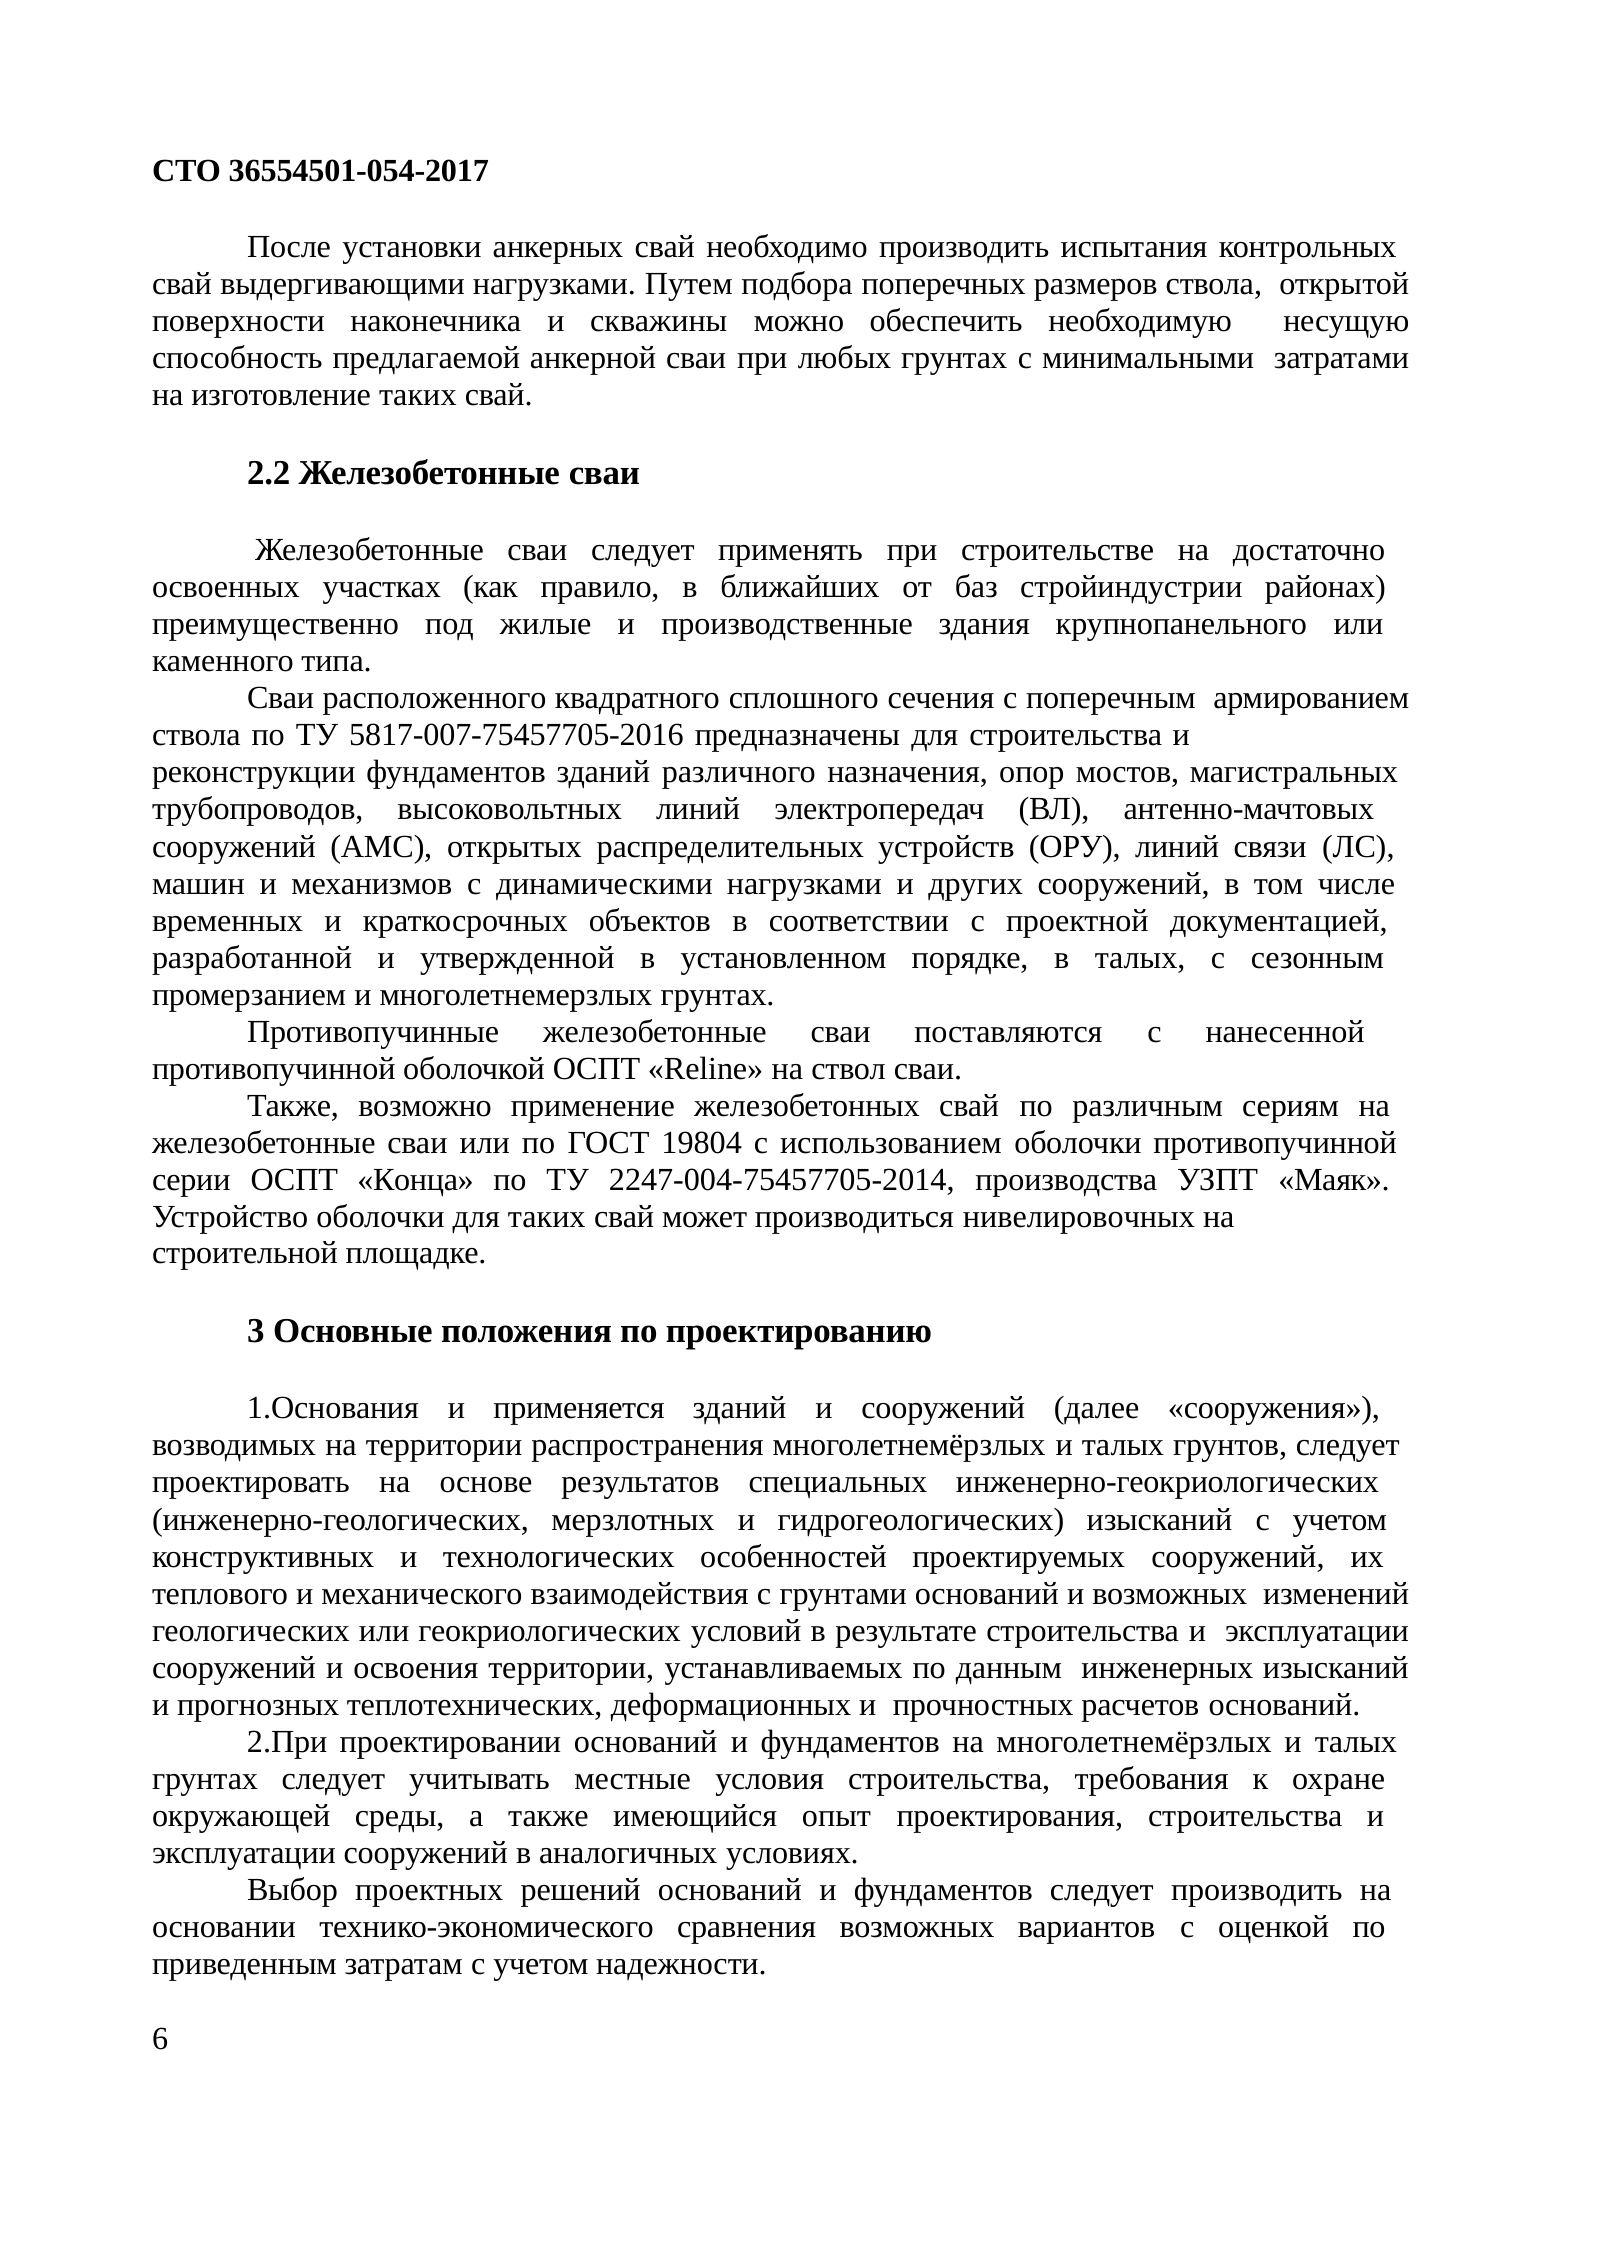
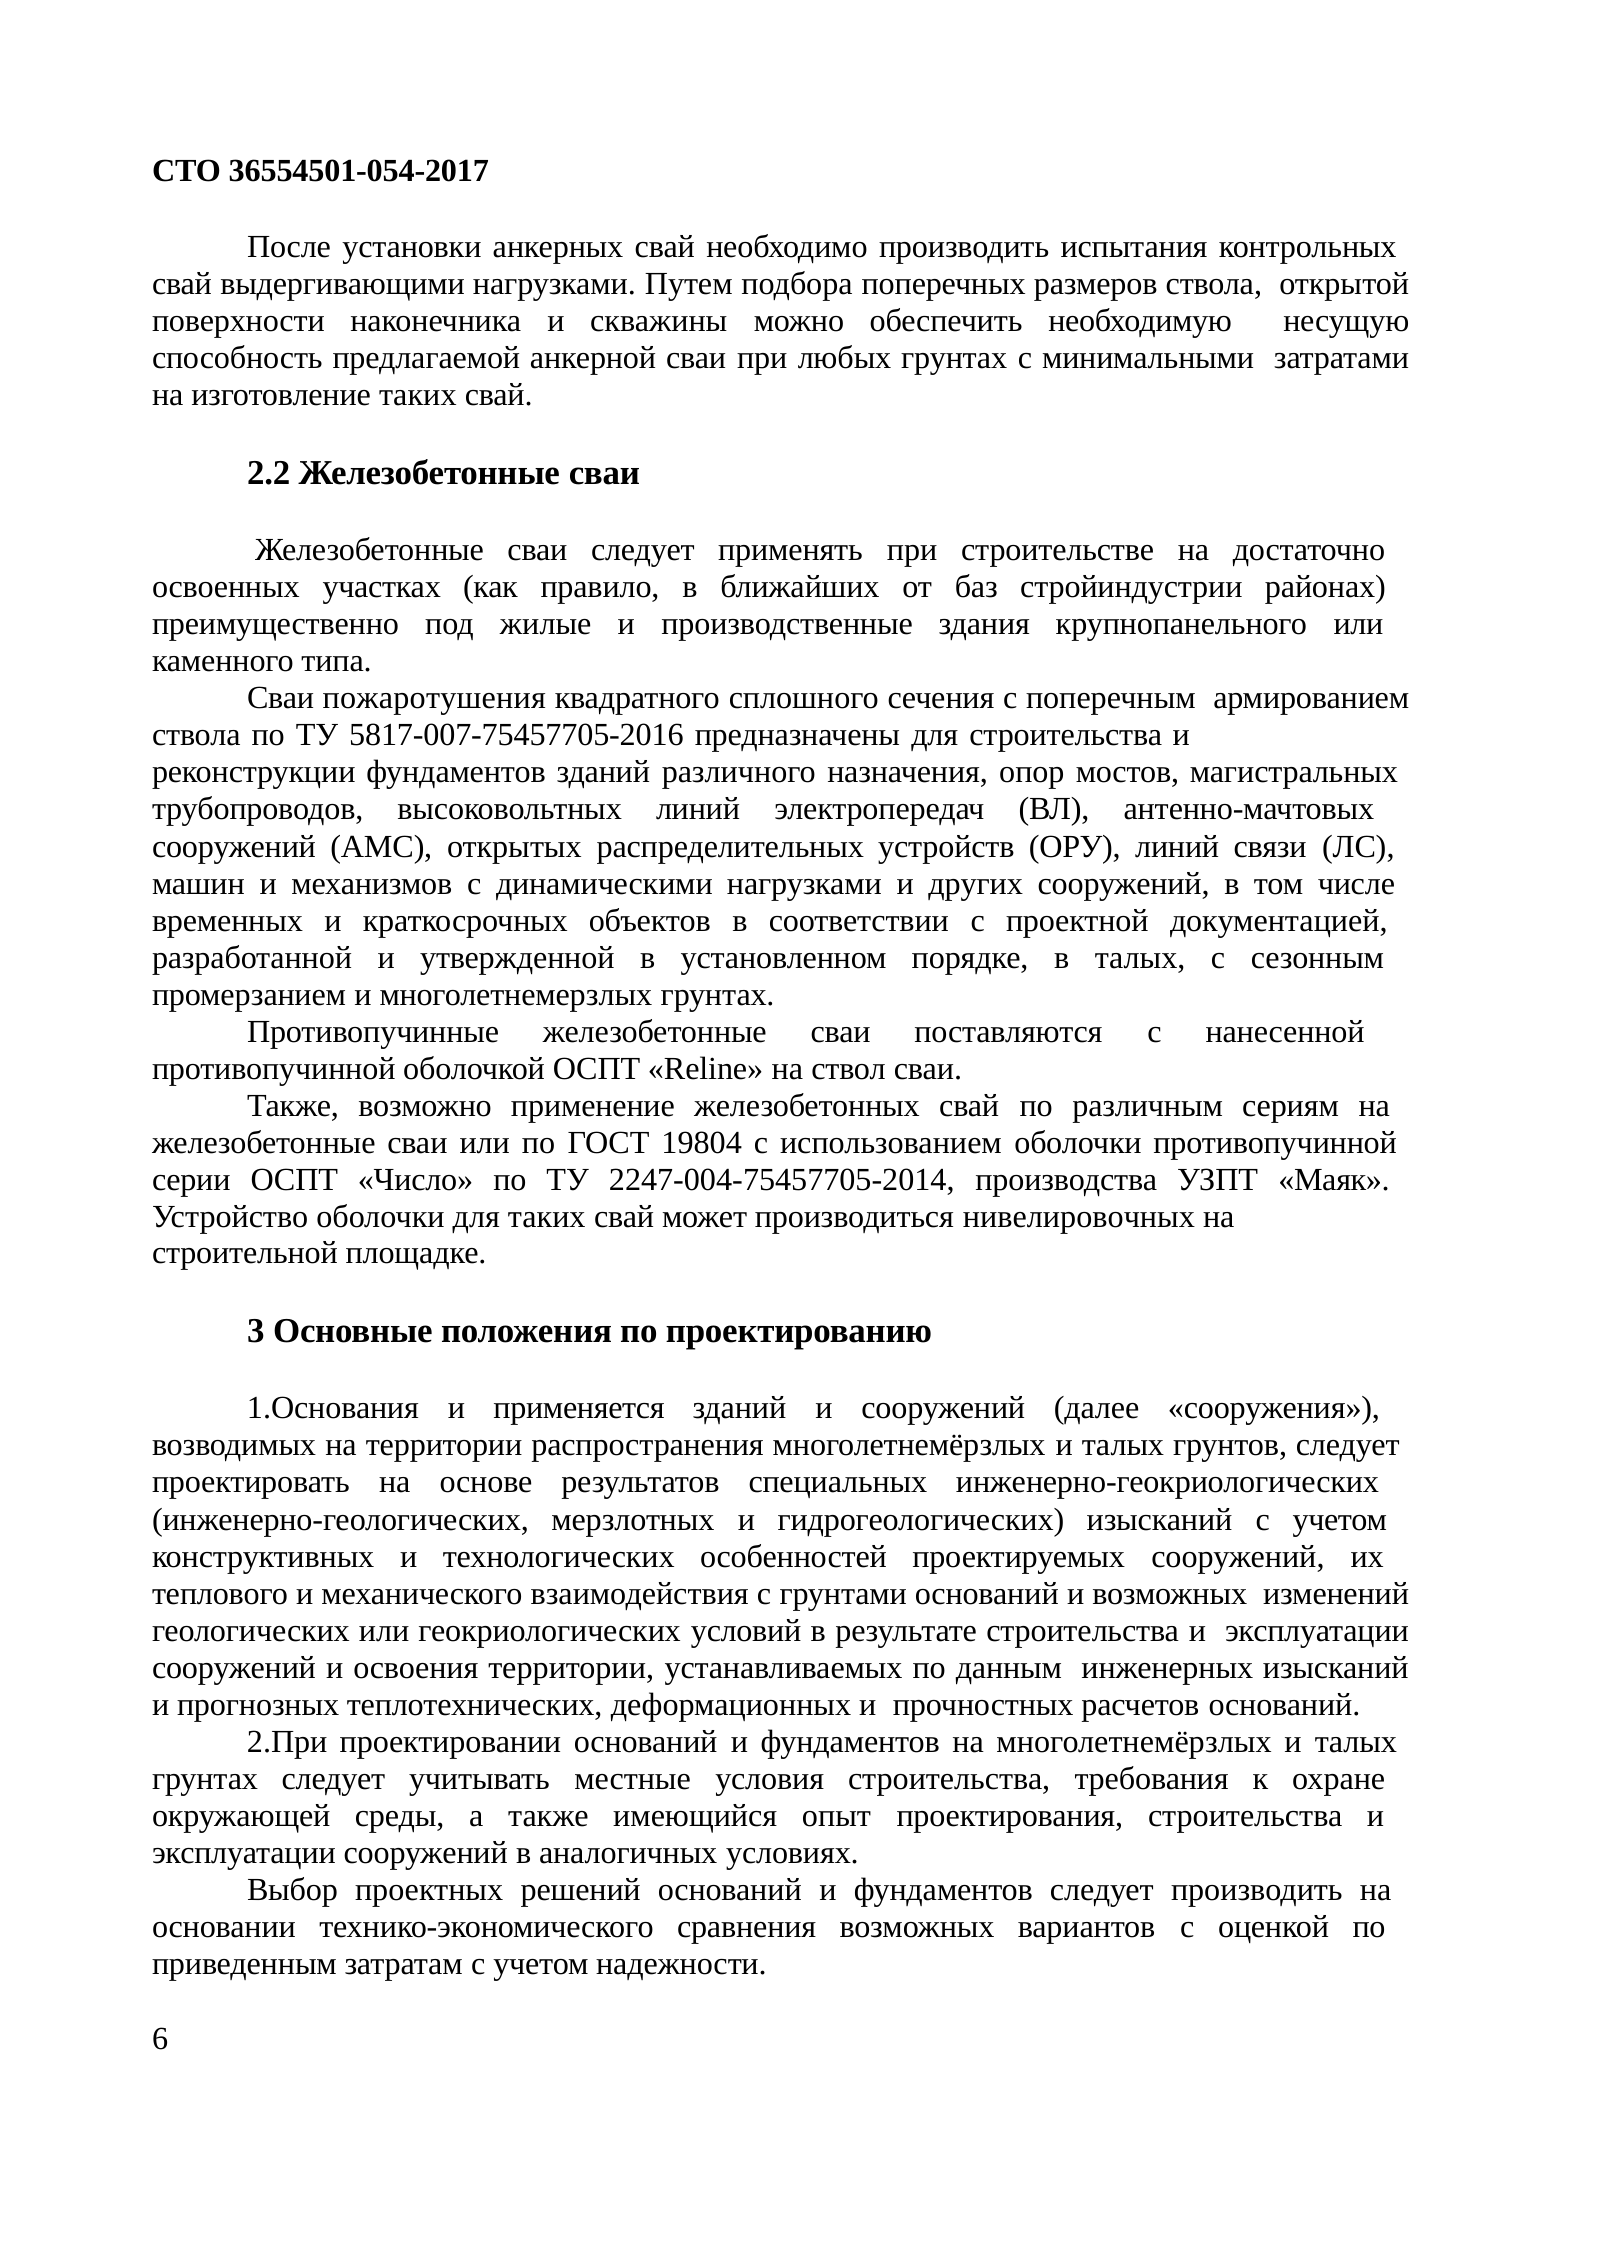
расположенного: расположенного -> пожаротушения
Конца: Конца -> Число
